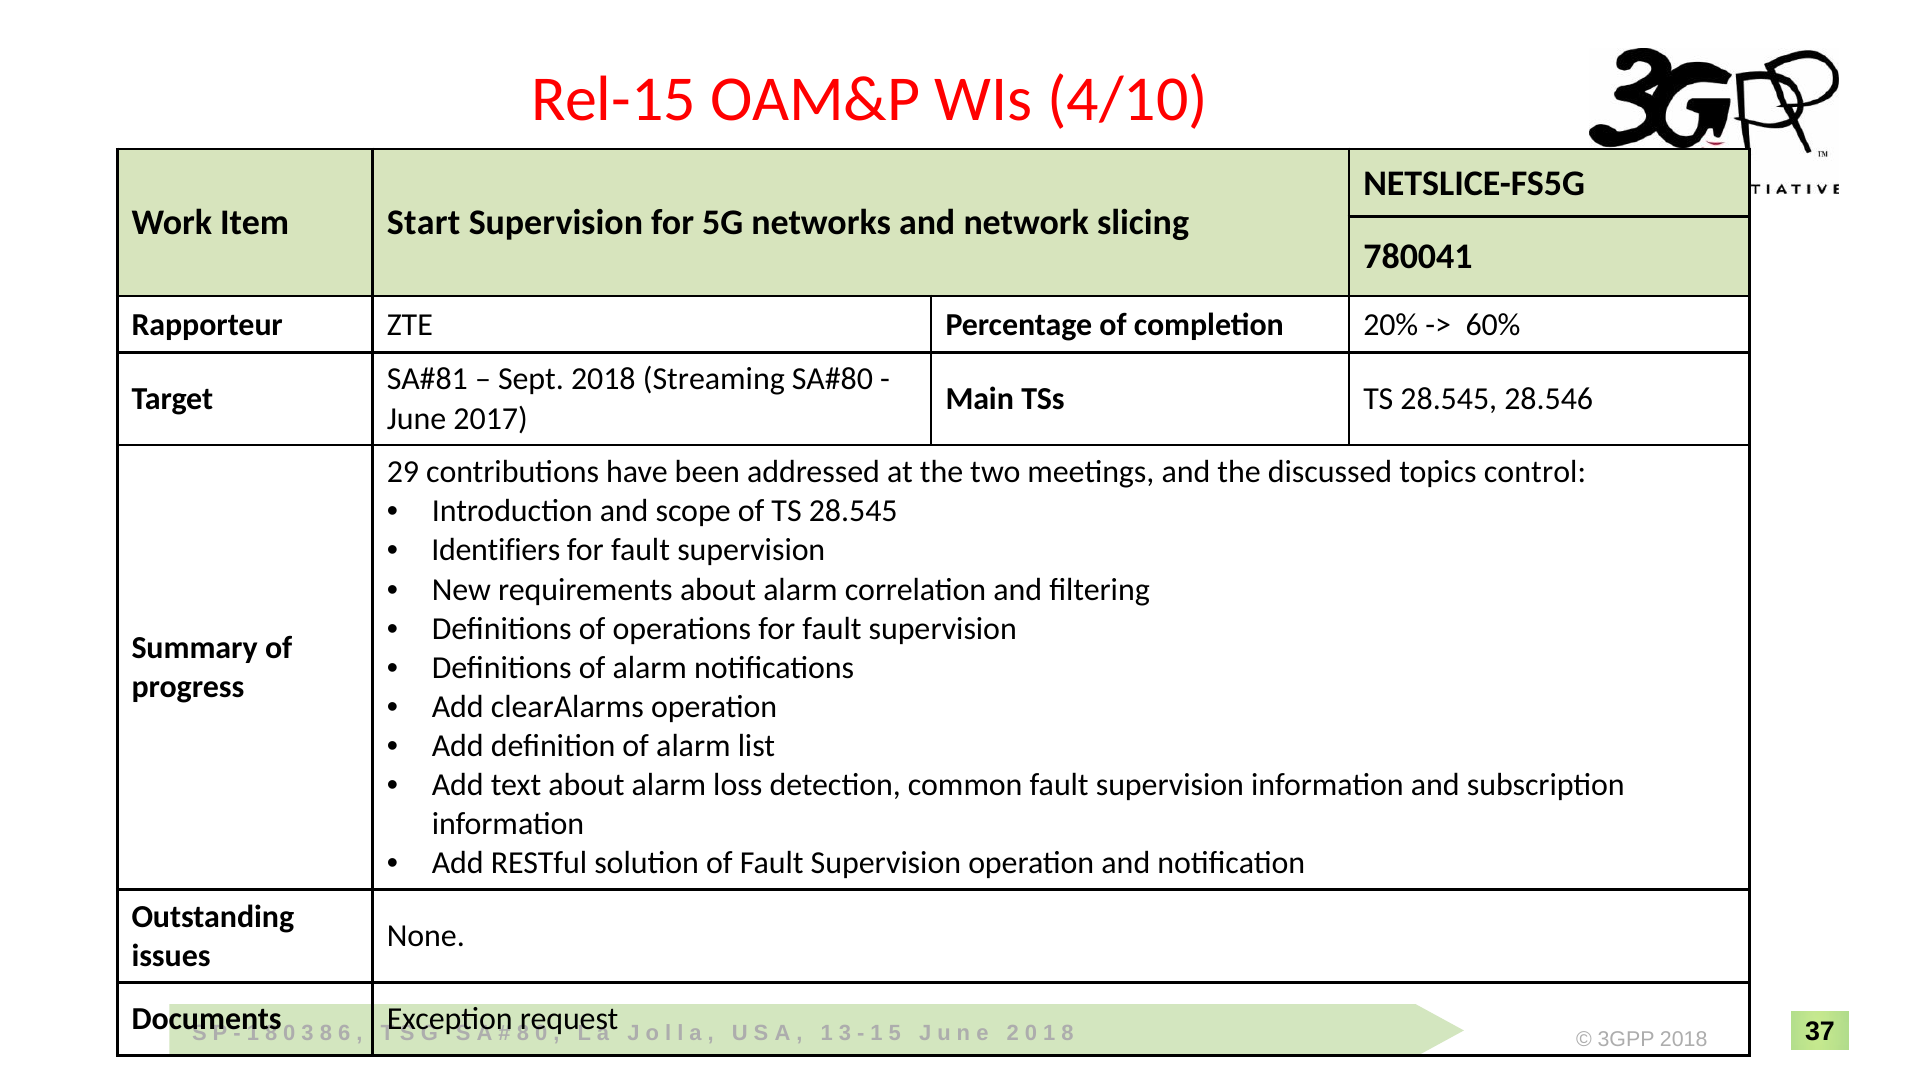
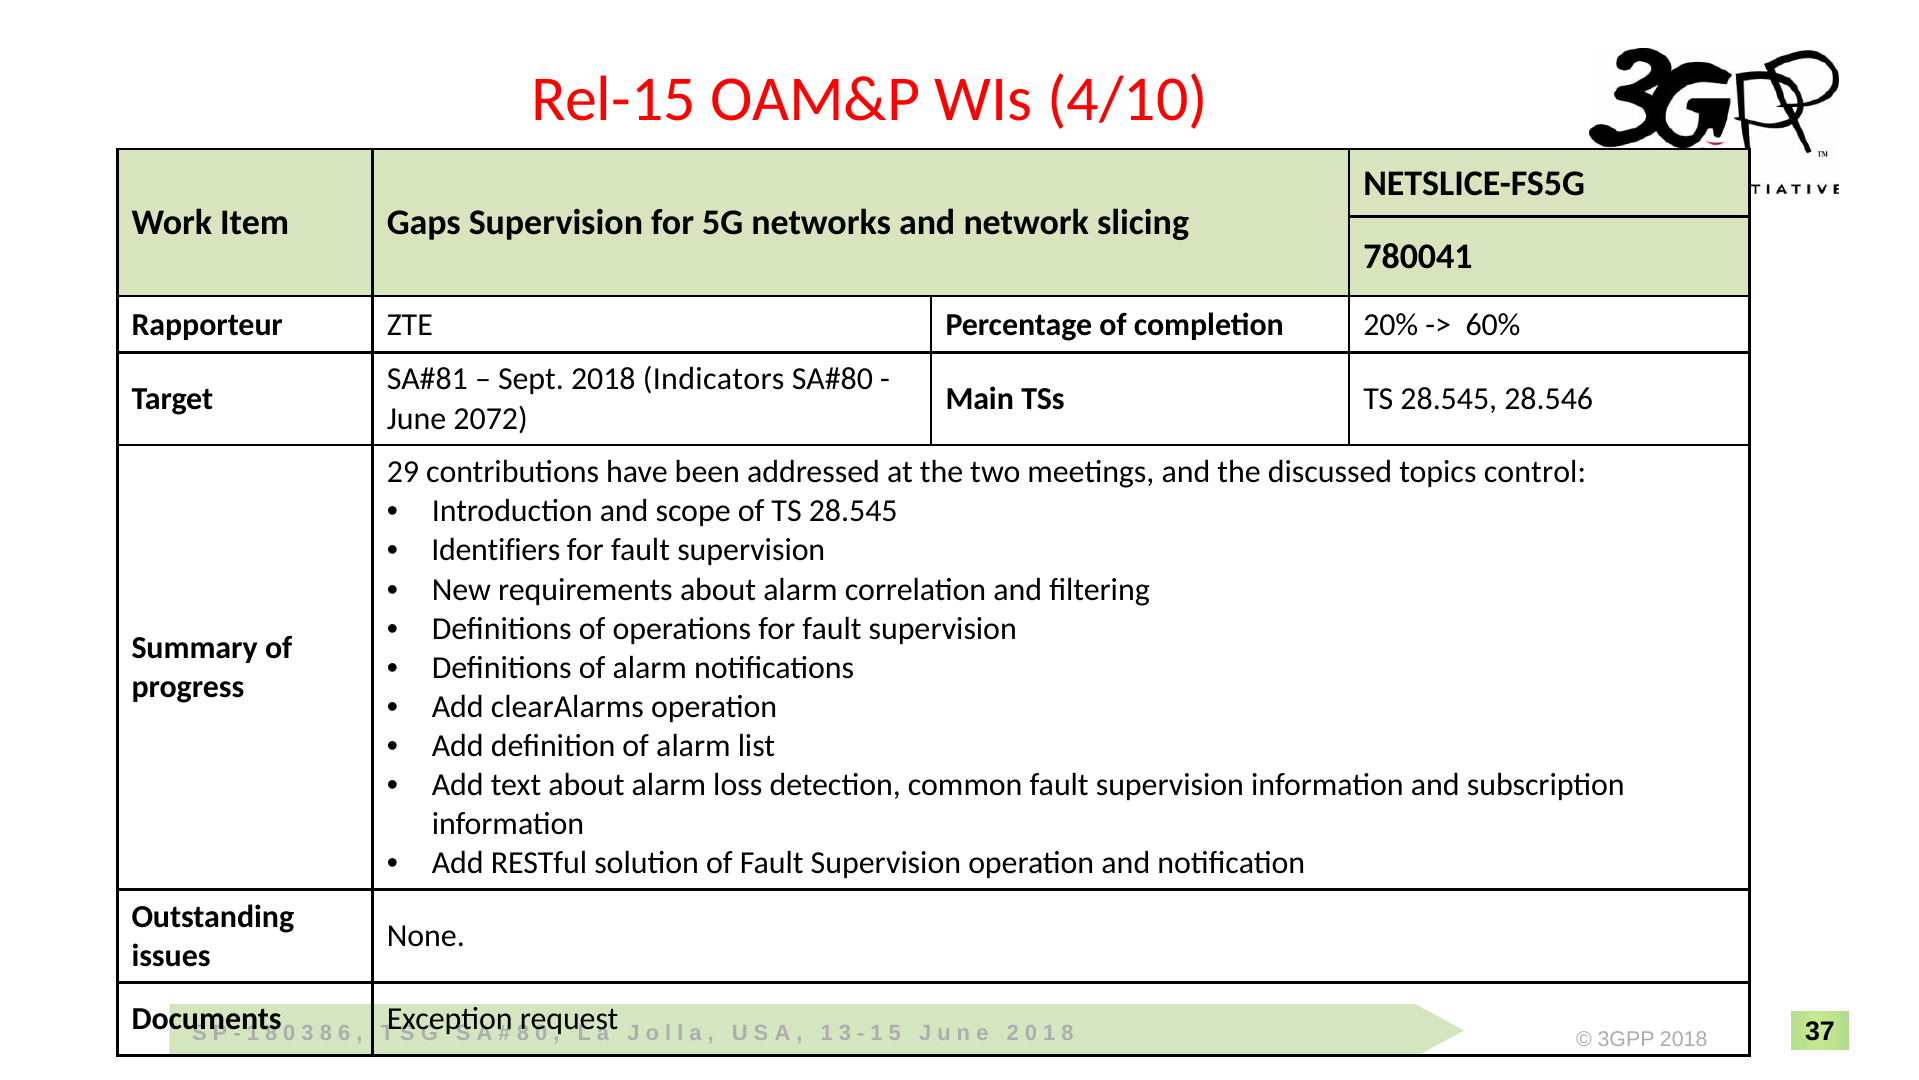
Start: Start -> Gaps
Streaming: Streaming -> Indicators
2017: 2017 -> 2072
